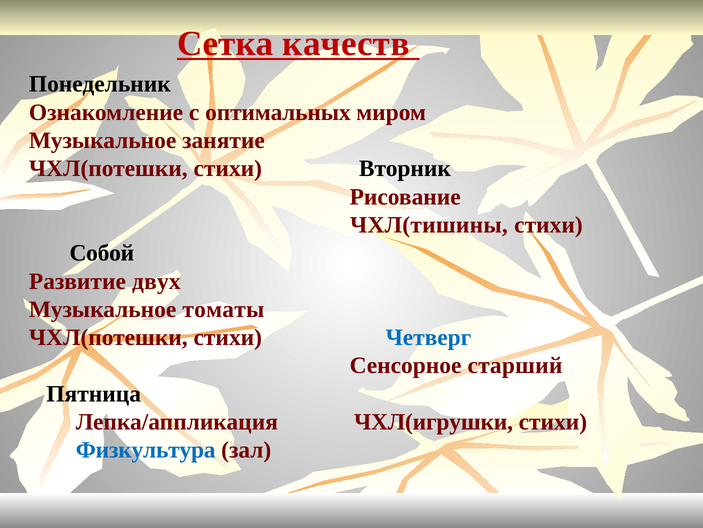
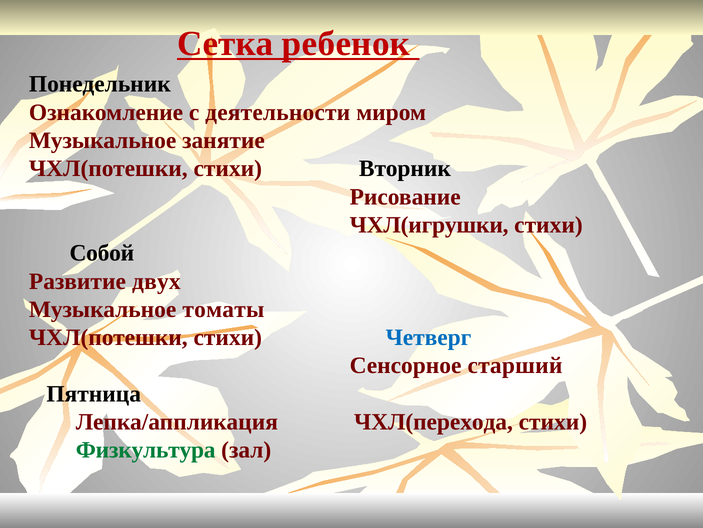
качеств: качеств -> ребенок
оптимальных: оптимальных -> деятельности
ЧХЛ(тишины: ЧХЛ(тишины -> ЧХЛ(игрушки
ЧХЛ(игрушки: ЧХЛ(игрушки -> ЧХЛ(перехода
Физкультура colour: blue -> green
